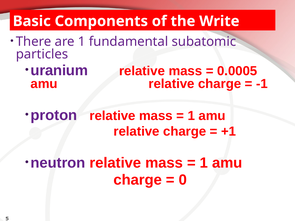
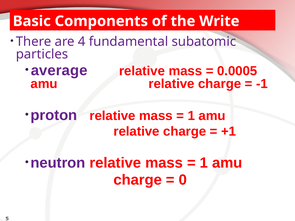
are 1: 1 -> 4
uranium: uranium -> average
